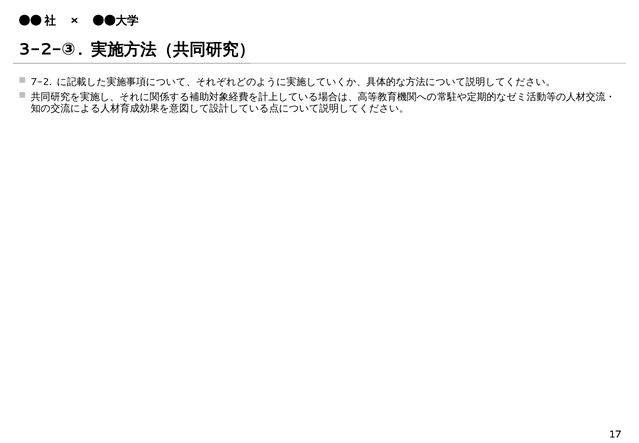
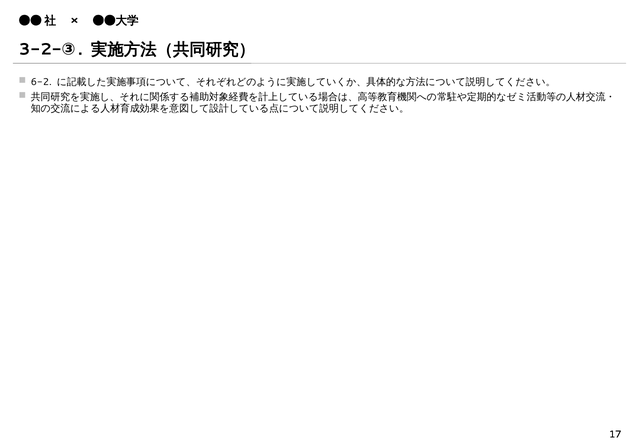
7-2: 7-2 -> 6-2
